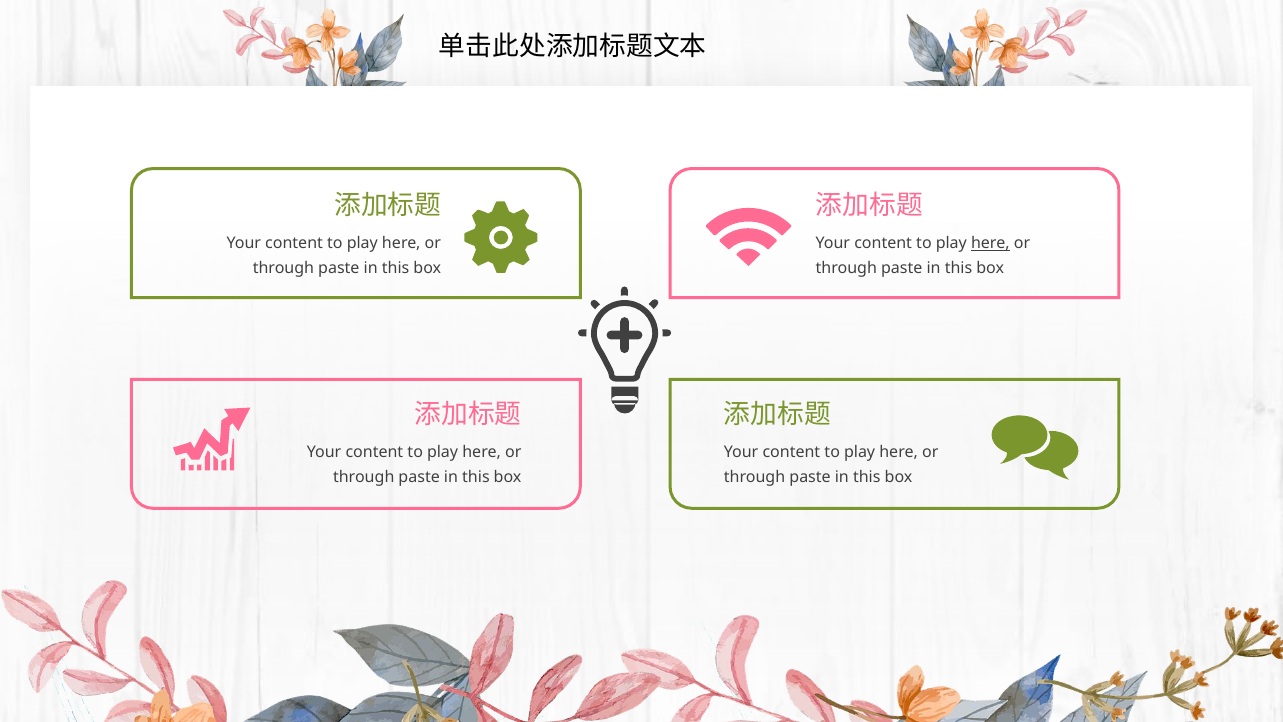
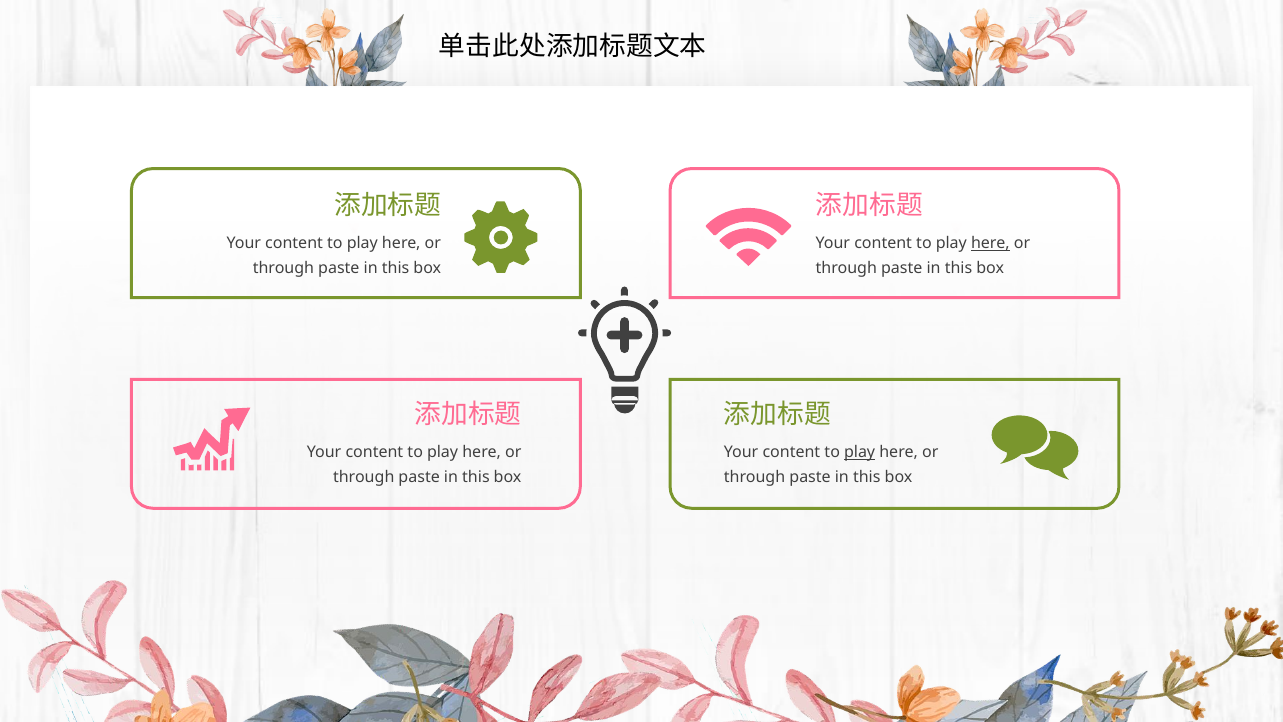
play at (860, 452) underline: none -> present
